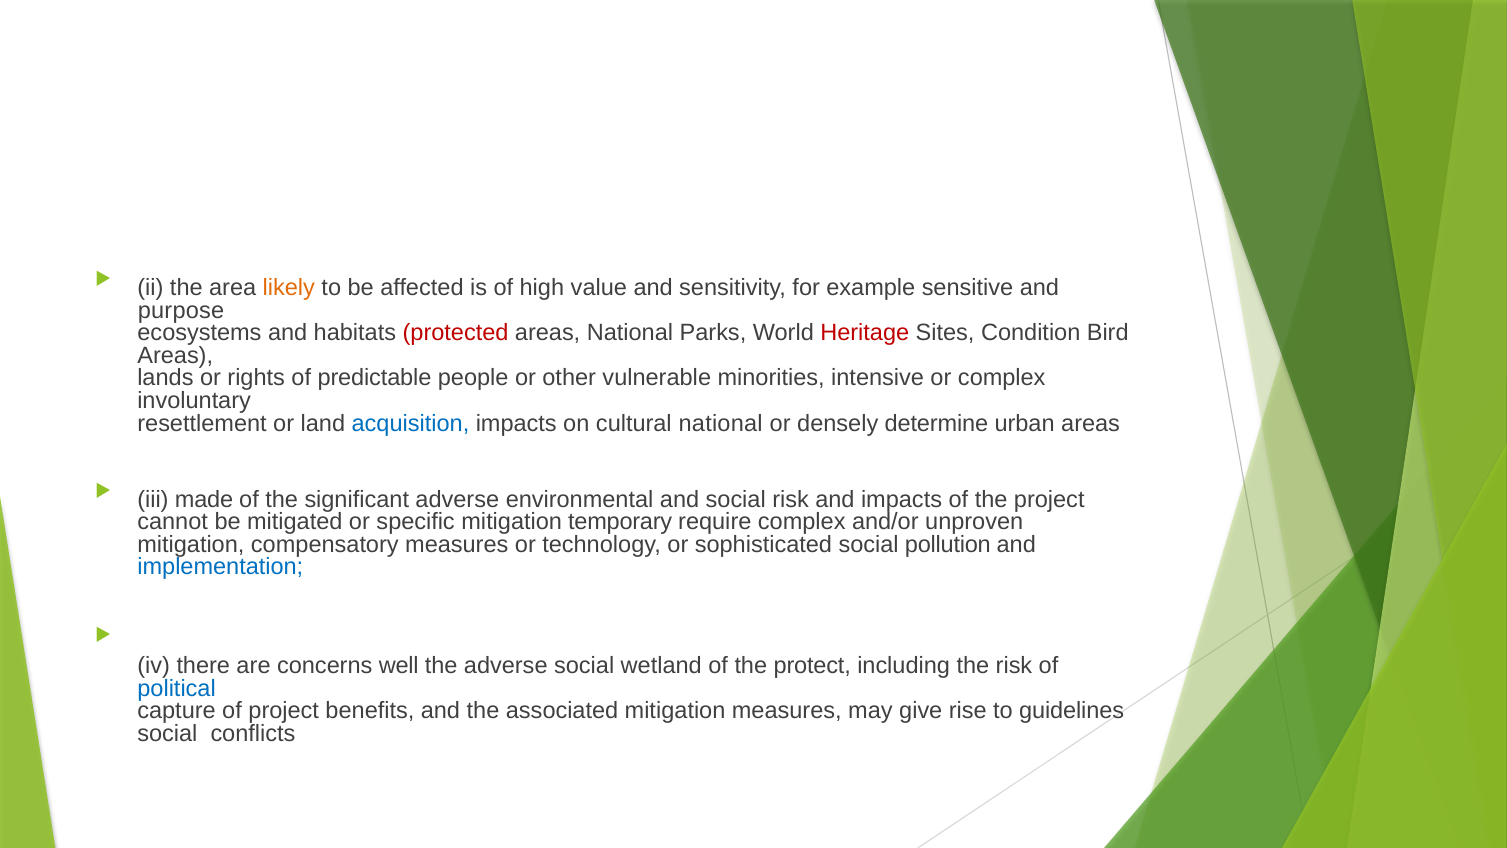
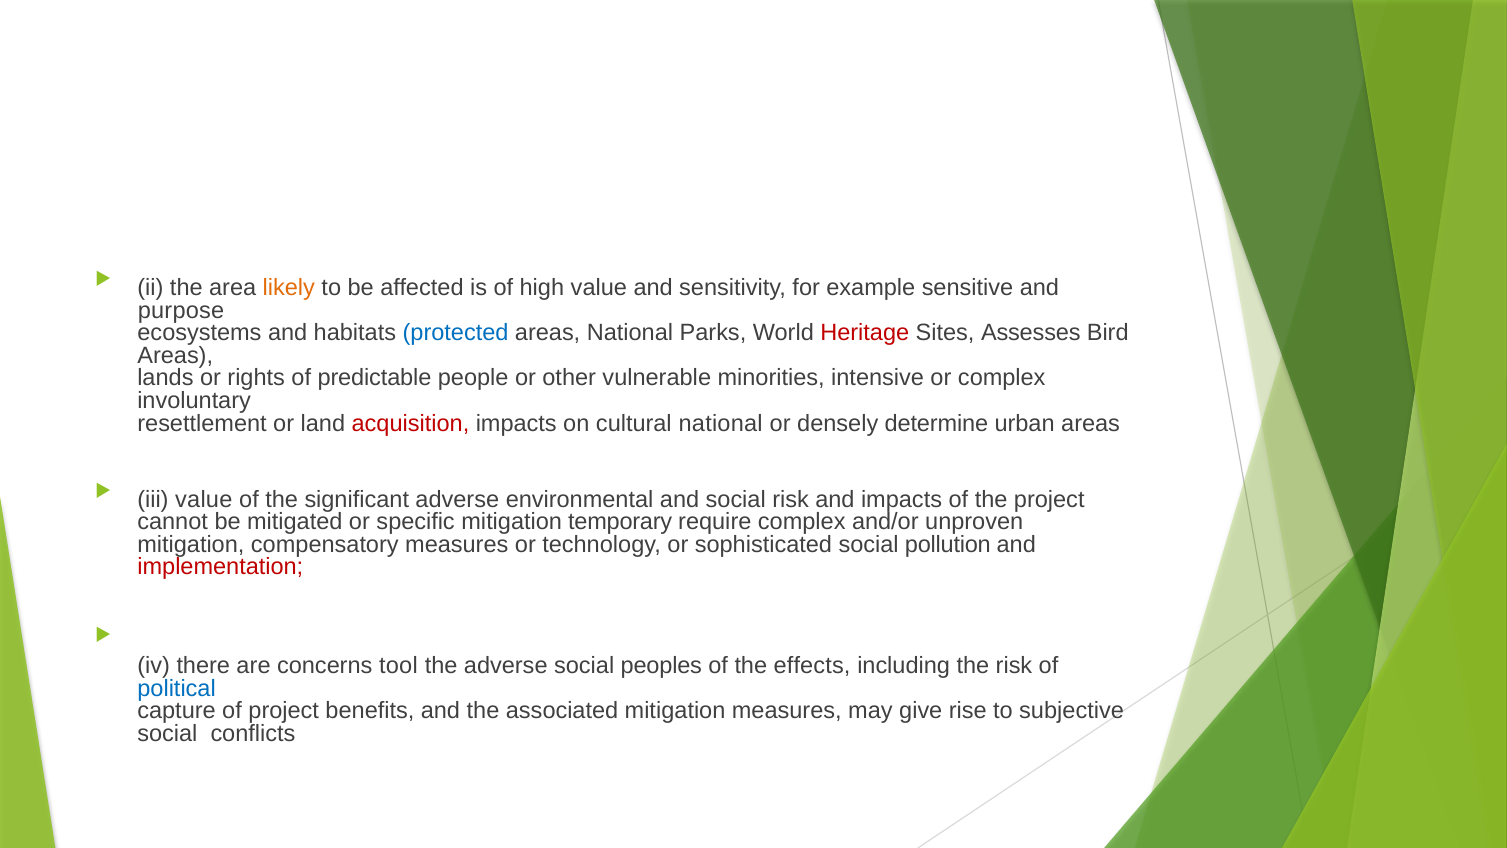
protected colour: red -> blue
Condition: Condition -> Assesses
acquisition colour: blue -> red
iii made: made -> value
implementation colour: blue -> red
well: well -> tool
wetland: wetland -> peoples
protect: protect -> effects
guidelines: guidelines -> subjective
